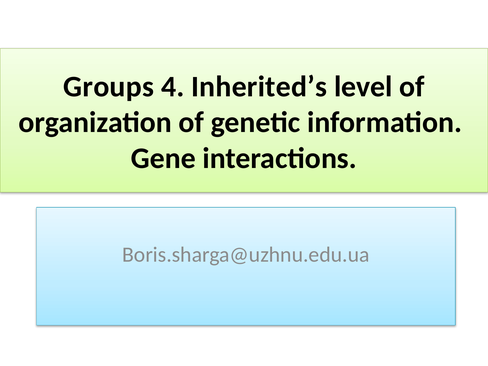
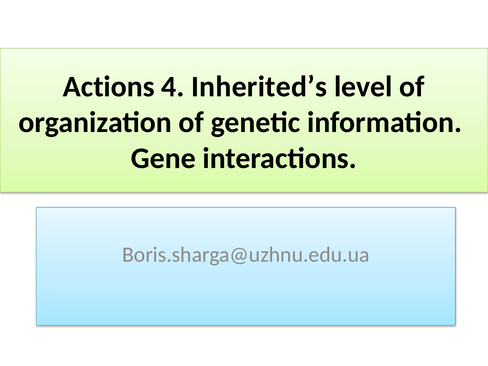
Groups: Groups -> Actions
